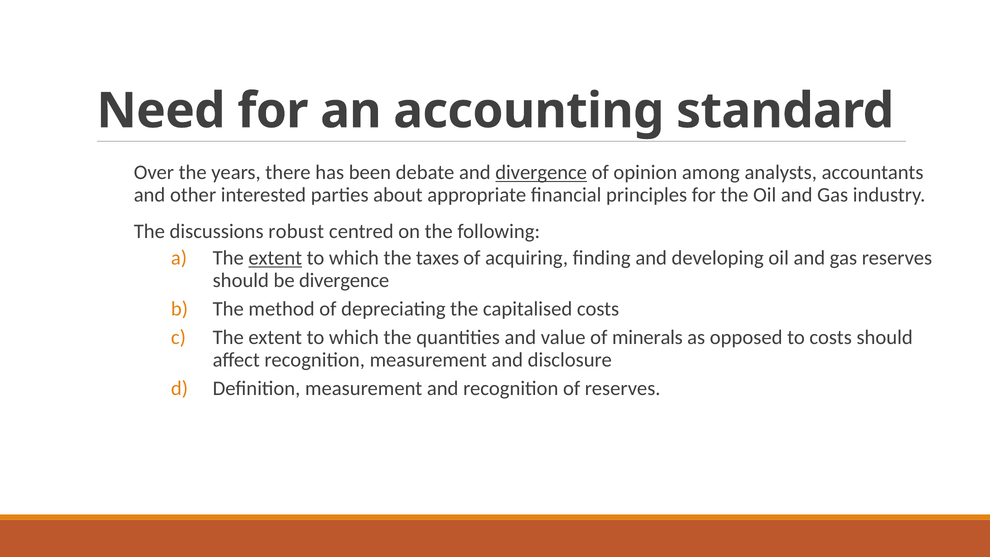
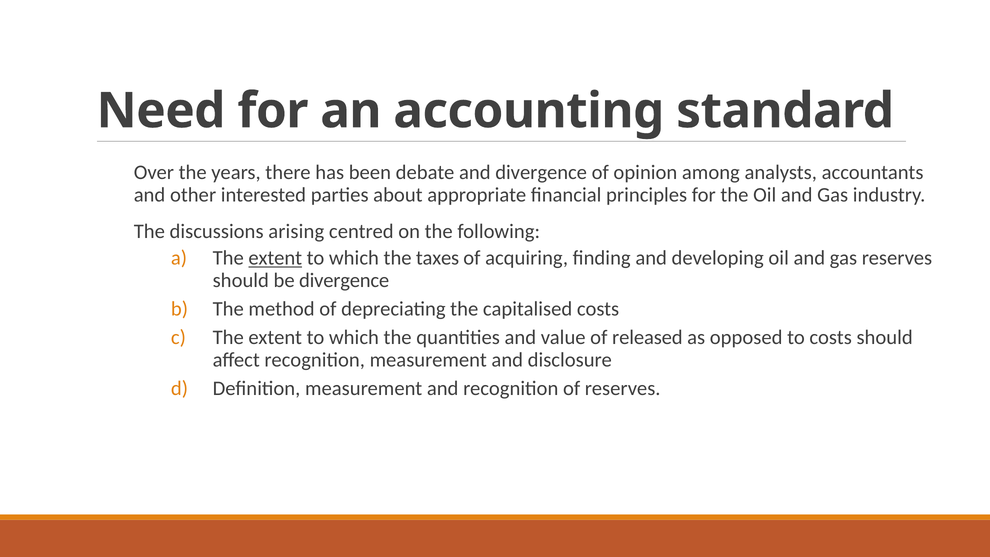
divergence at (541, 173) underline: present -> none
robust: robust -> arising
minerals: minerals -> released
